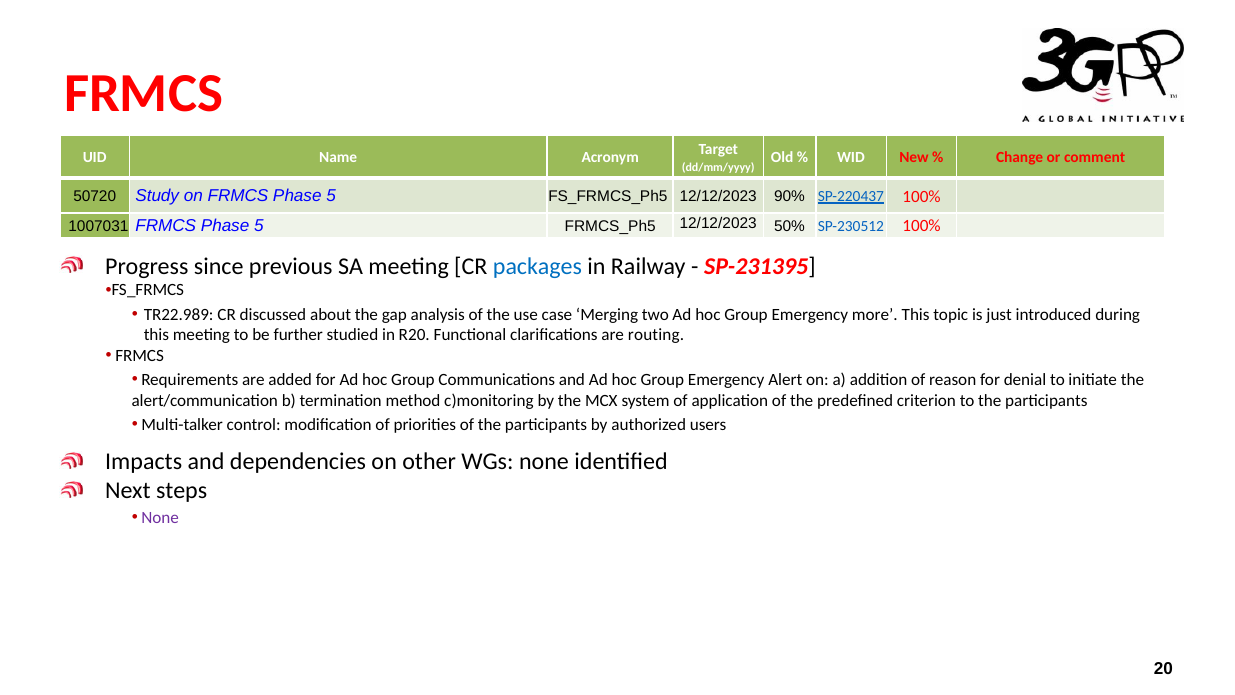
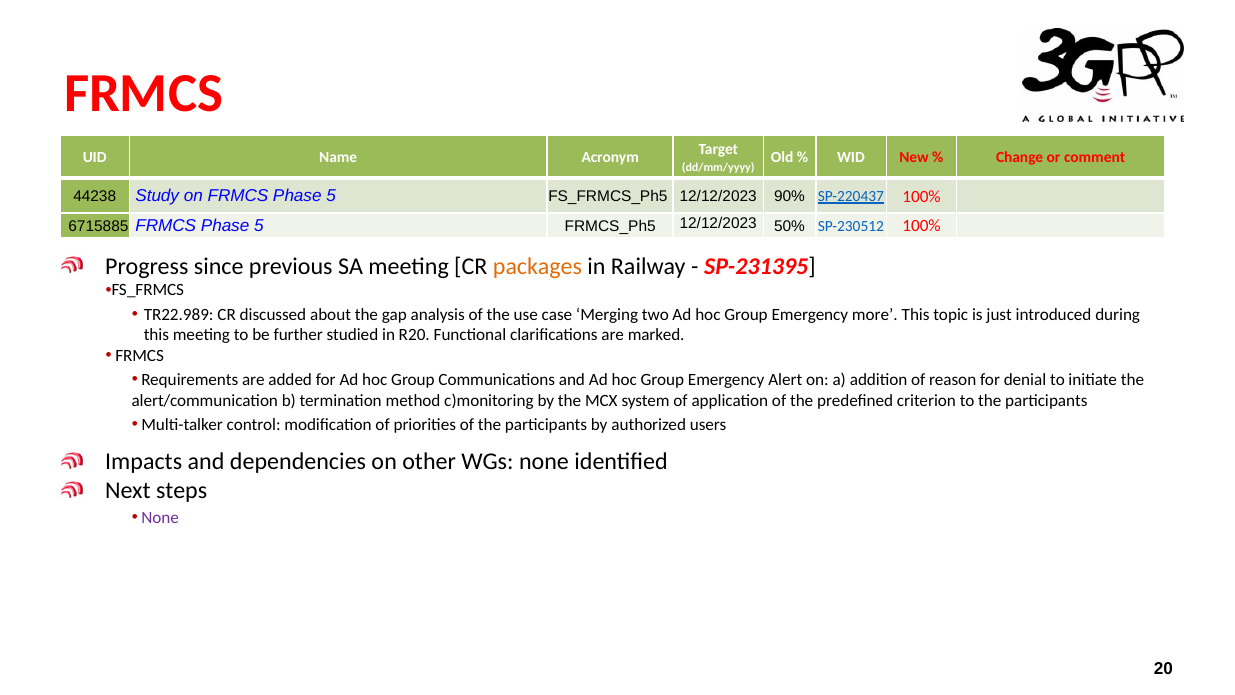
50720: 50720 -> 44238
1007031: 1007031 -> 6715885
packages colour: blue -> orange
routing: routing -> marked
